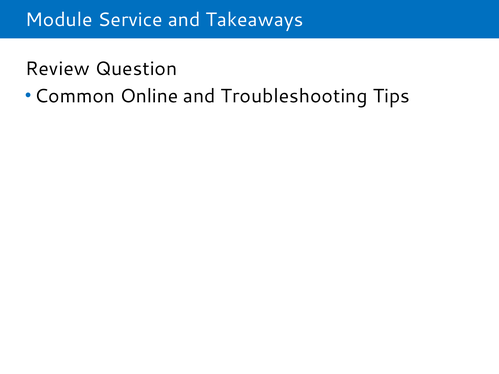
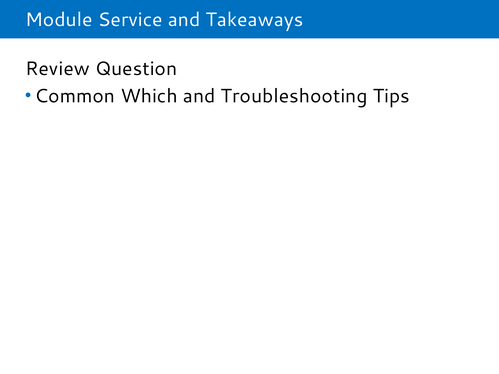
Online: Online -> Which
